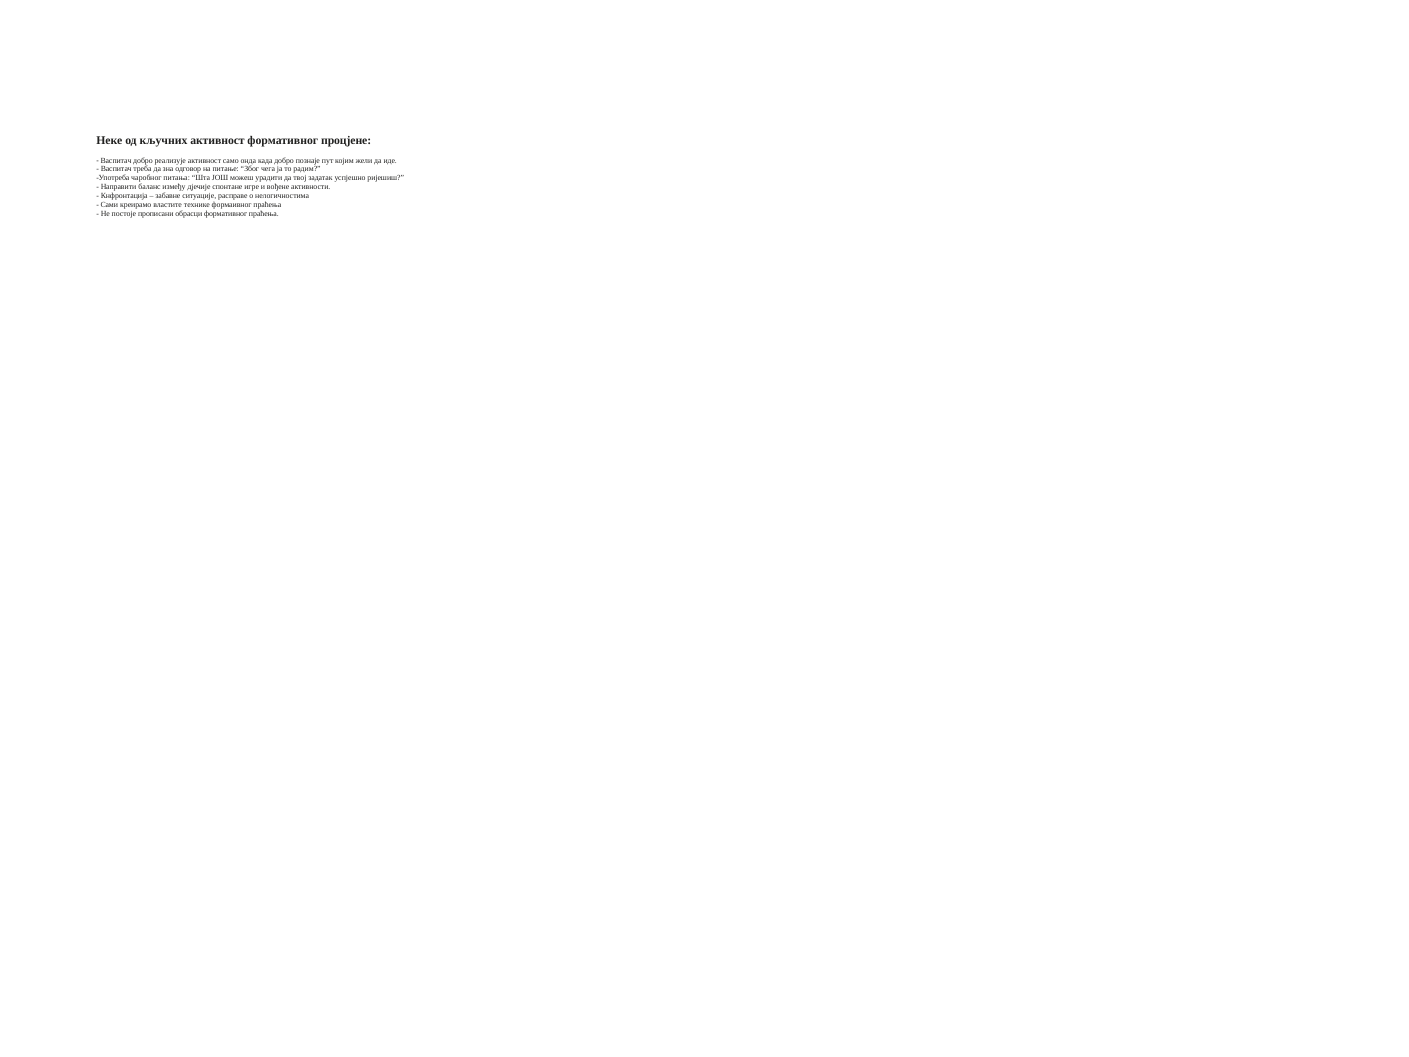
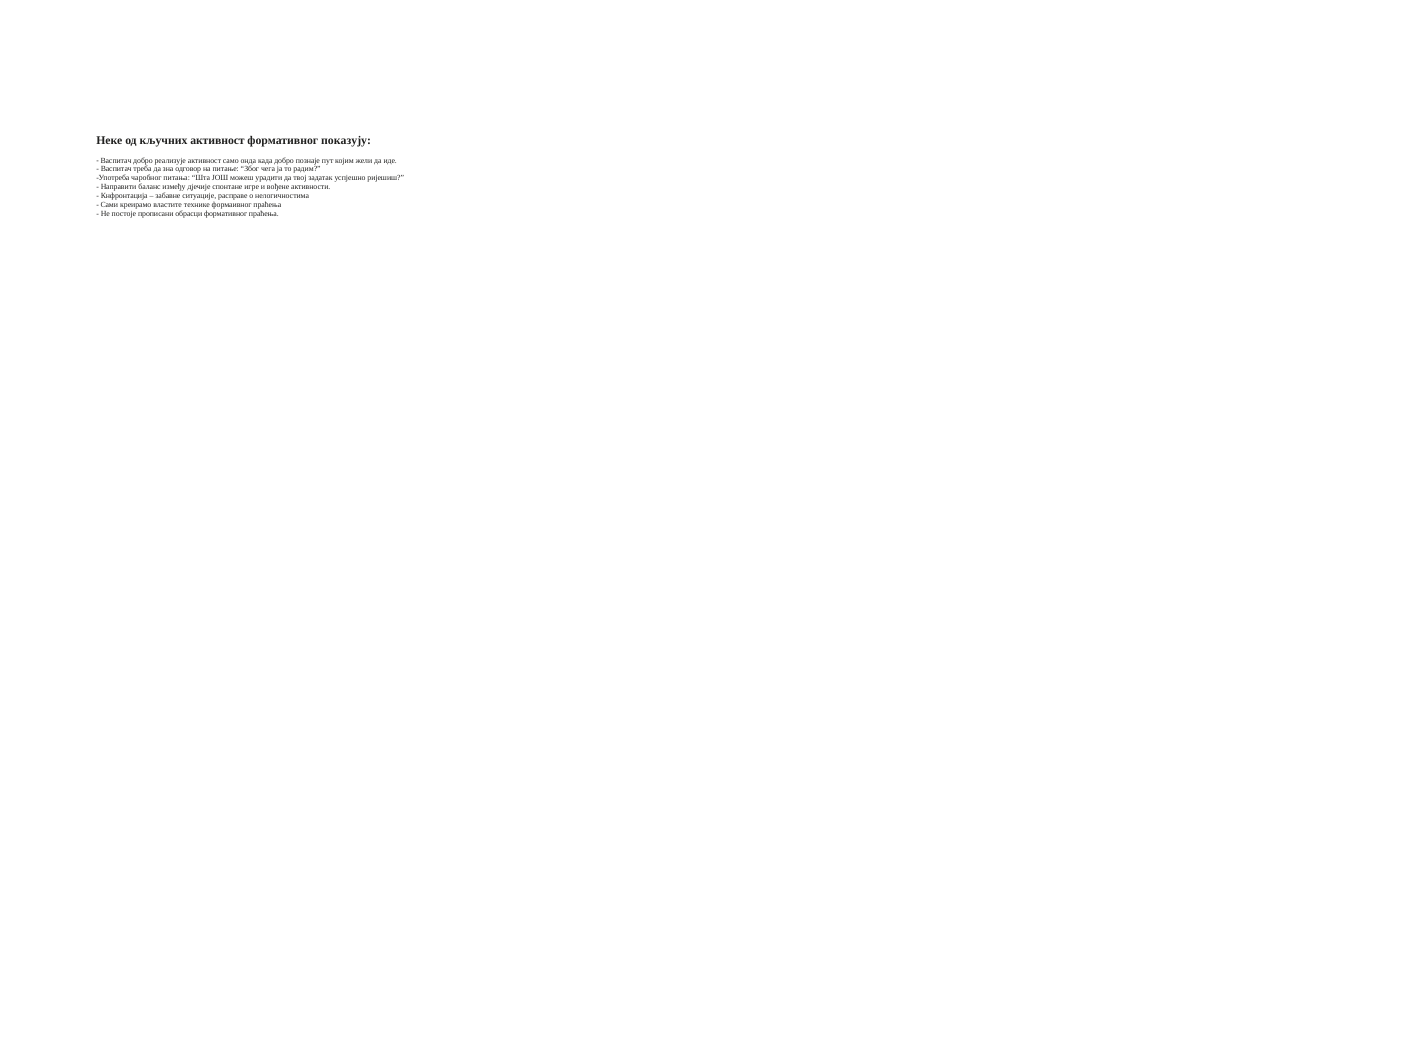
процјене: процјене -> показују
